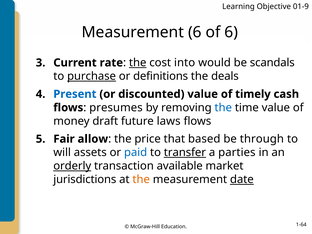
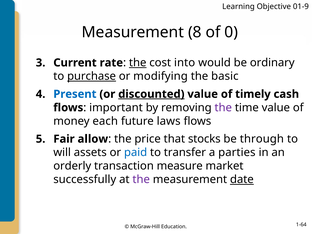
Measurement 6: 6 -> 8
of 6: 6 -> 0
scandals: scandals -> ordinary
definitions: definitions -> modifying
deals: deals -> basic
discounted underline: none -> present
presumes: presumes -> important
the at (223, 108) colour: blue -> purple
draft: draft -> each
based: based -> stocks
transfer underline: present -> none
orderly underline: present -> none
available: available -> measure
jurisdictions: jurisdictions -> successfully
the at (141, 180) colour: orange -> purple
